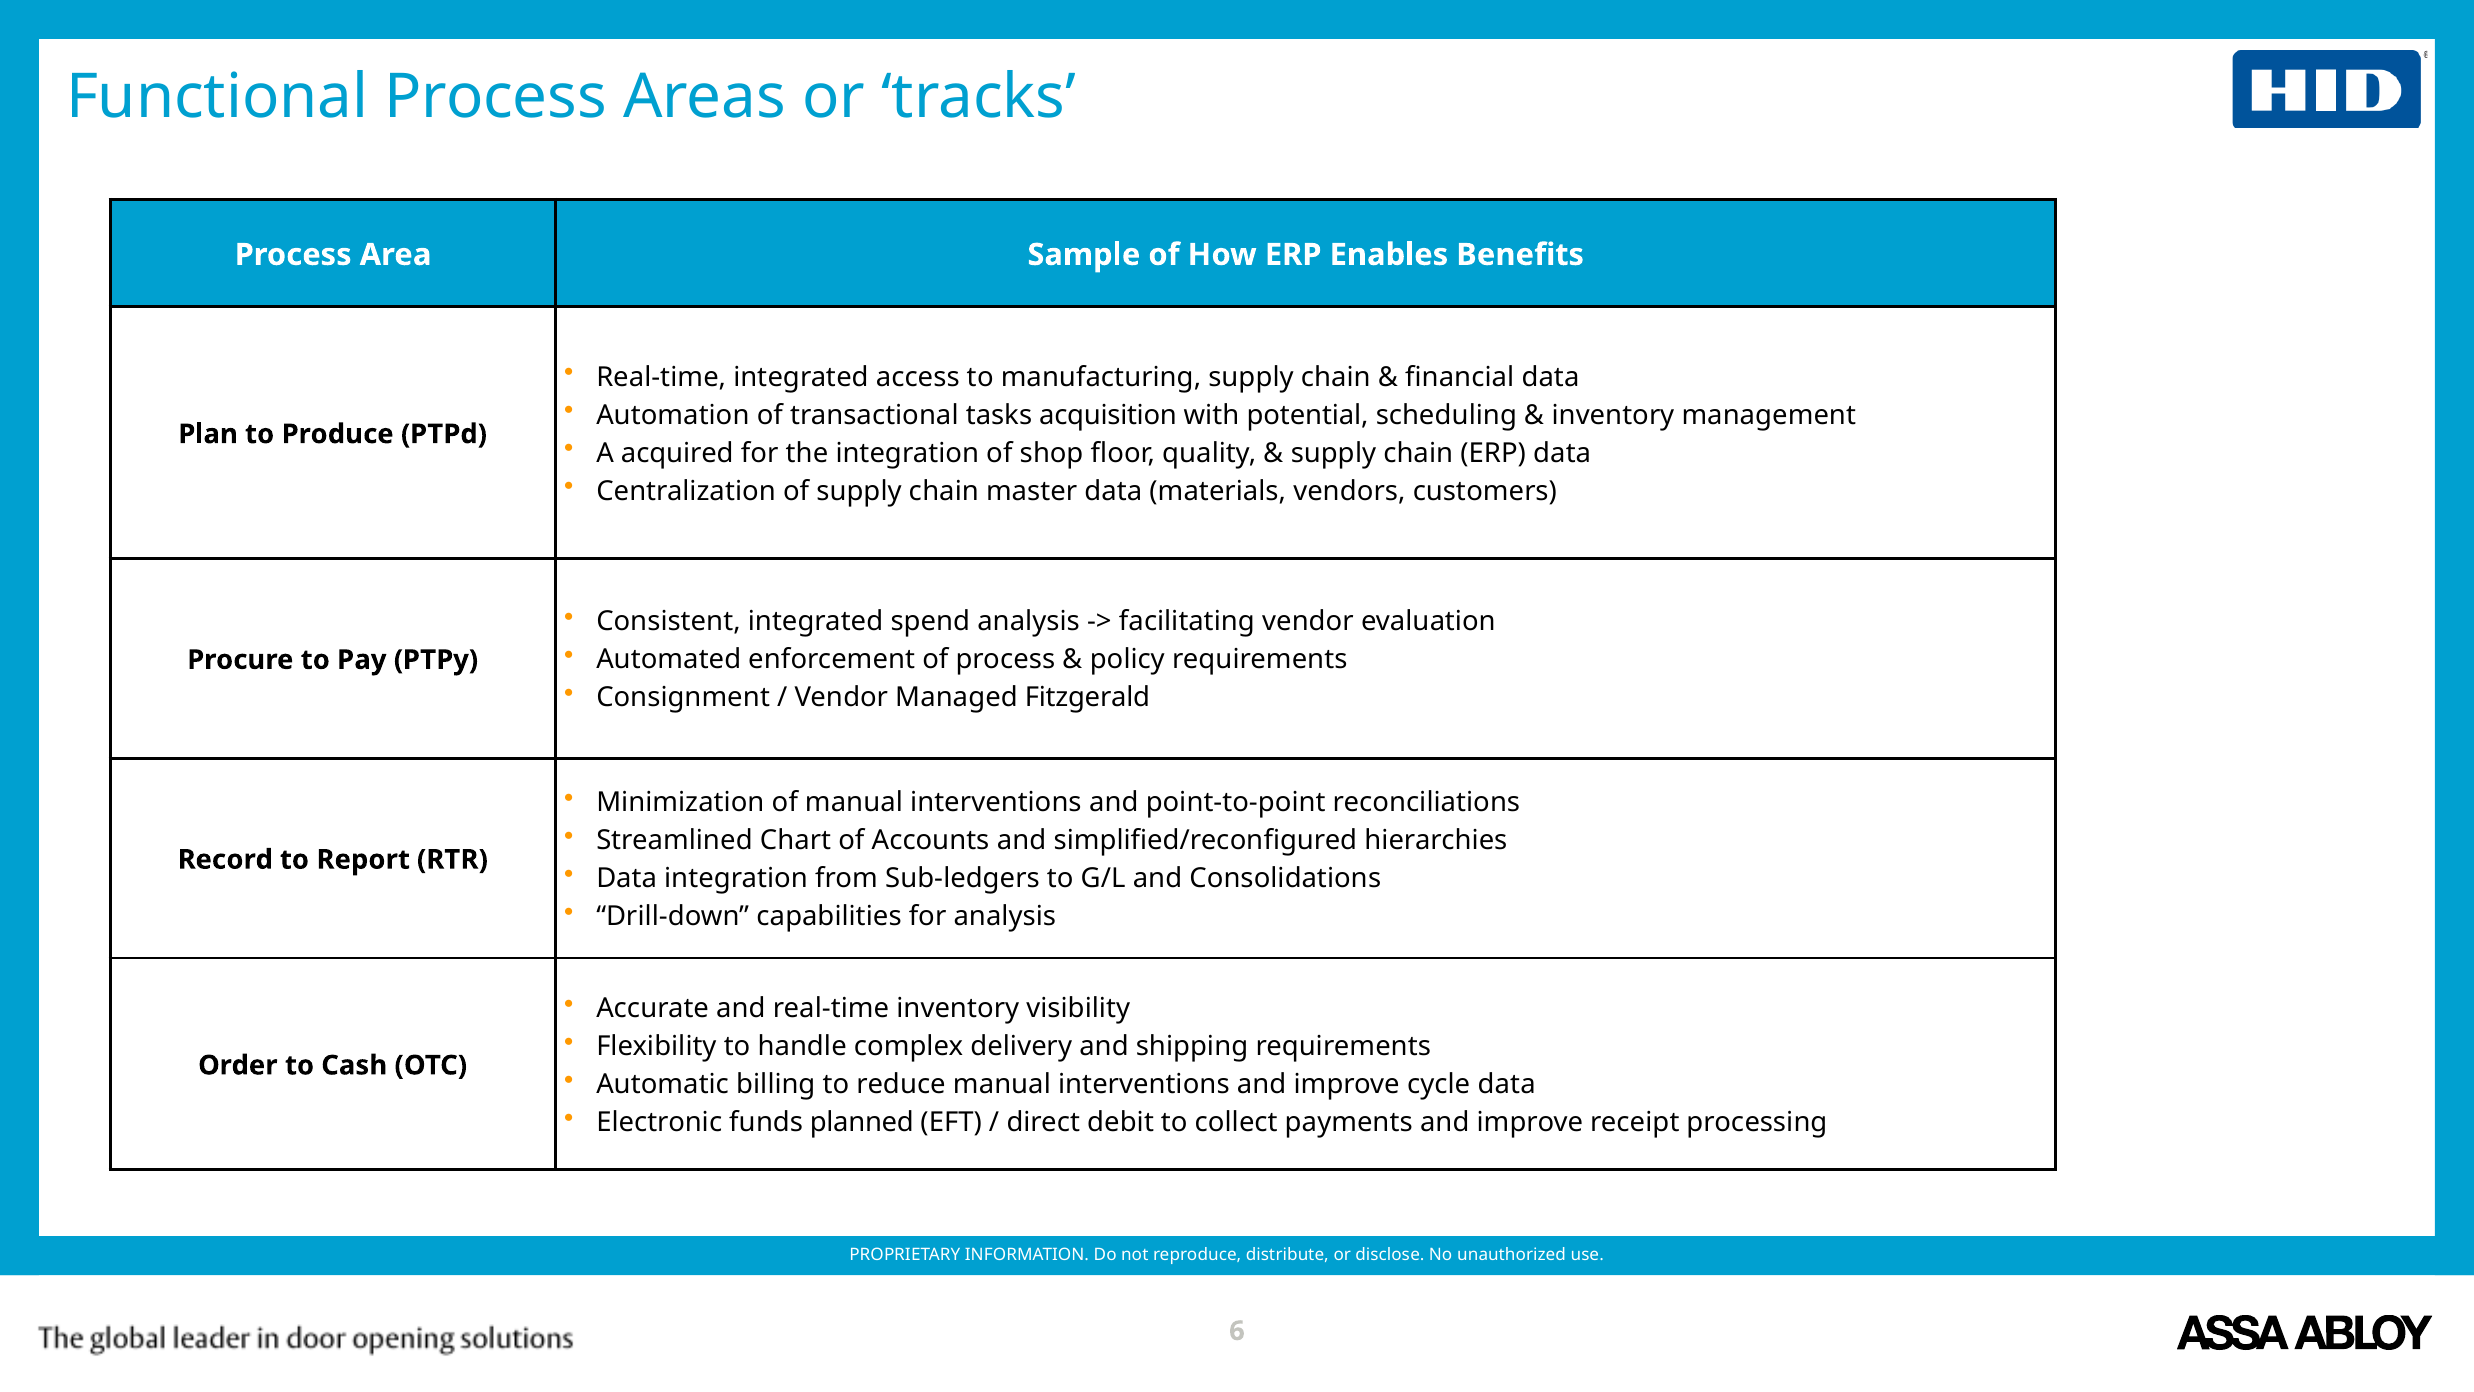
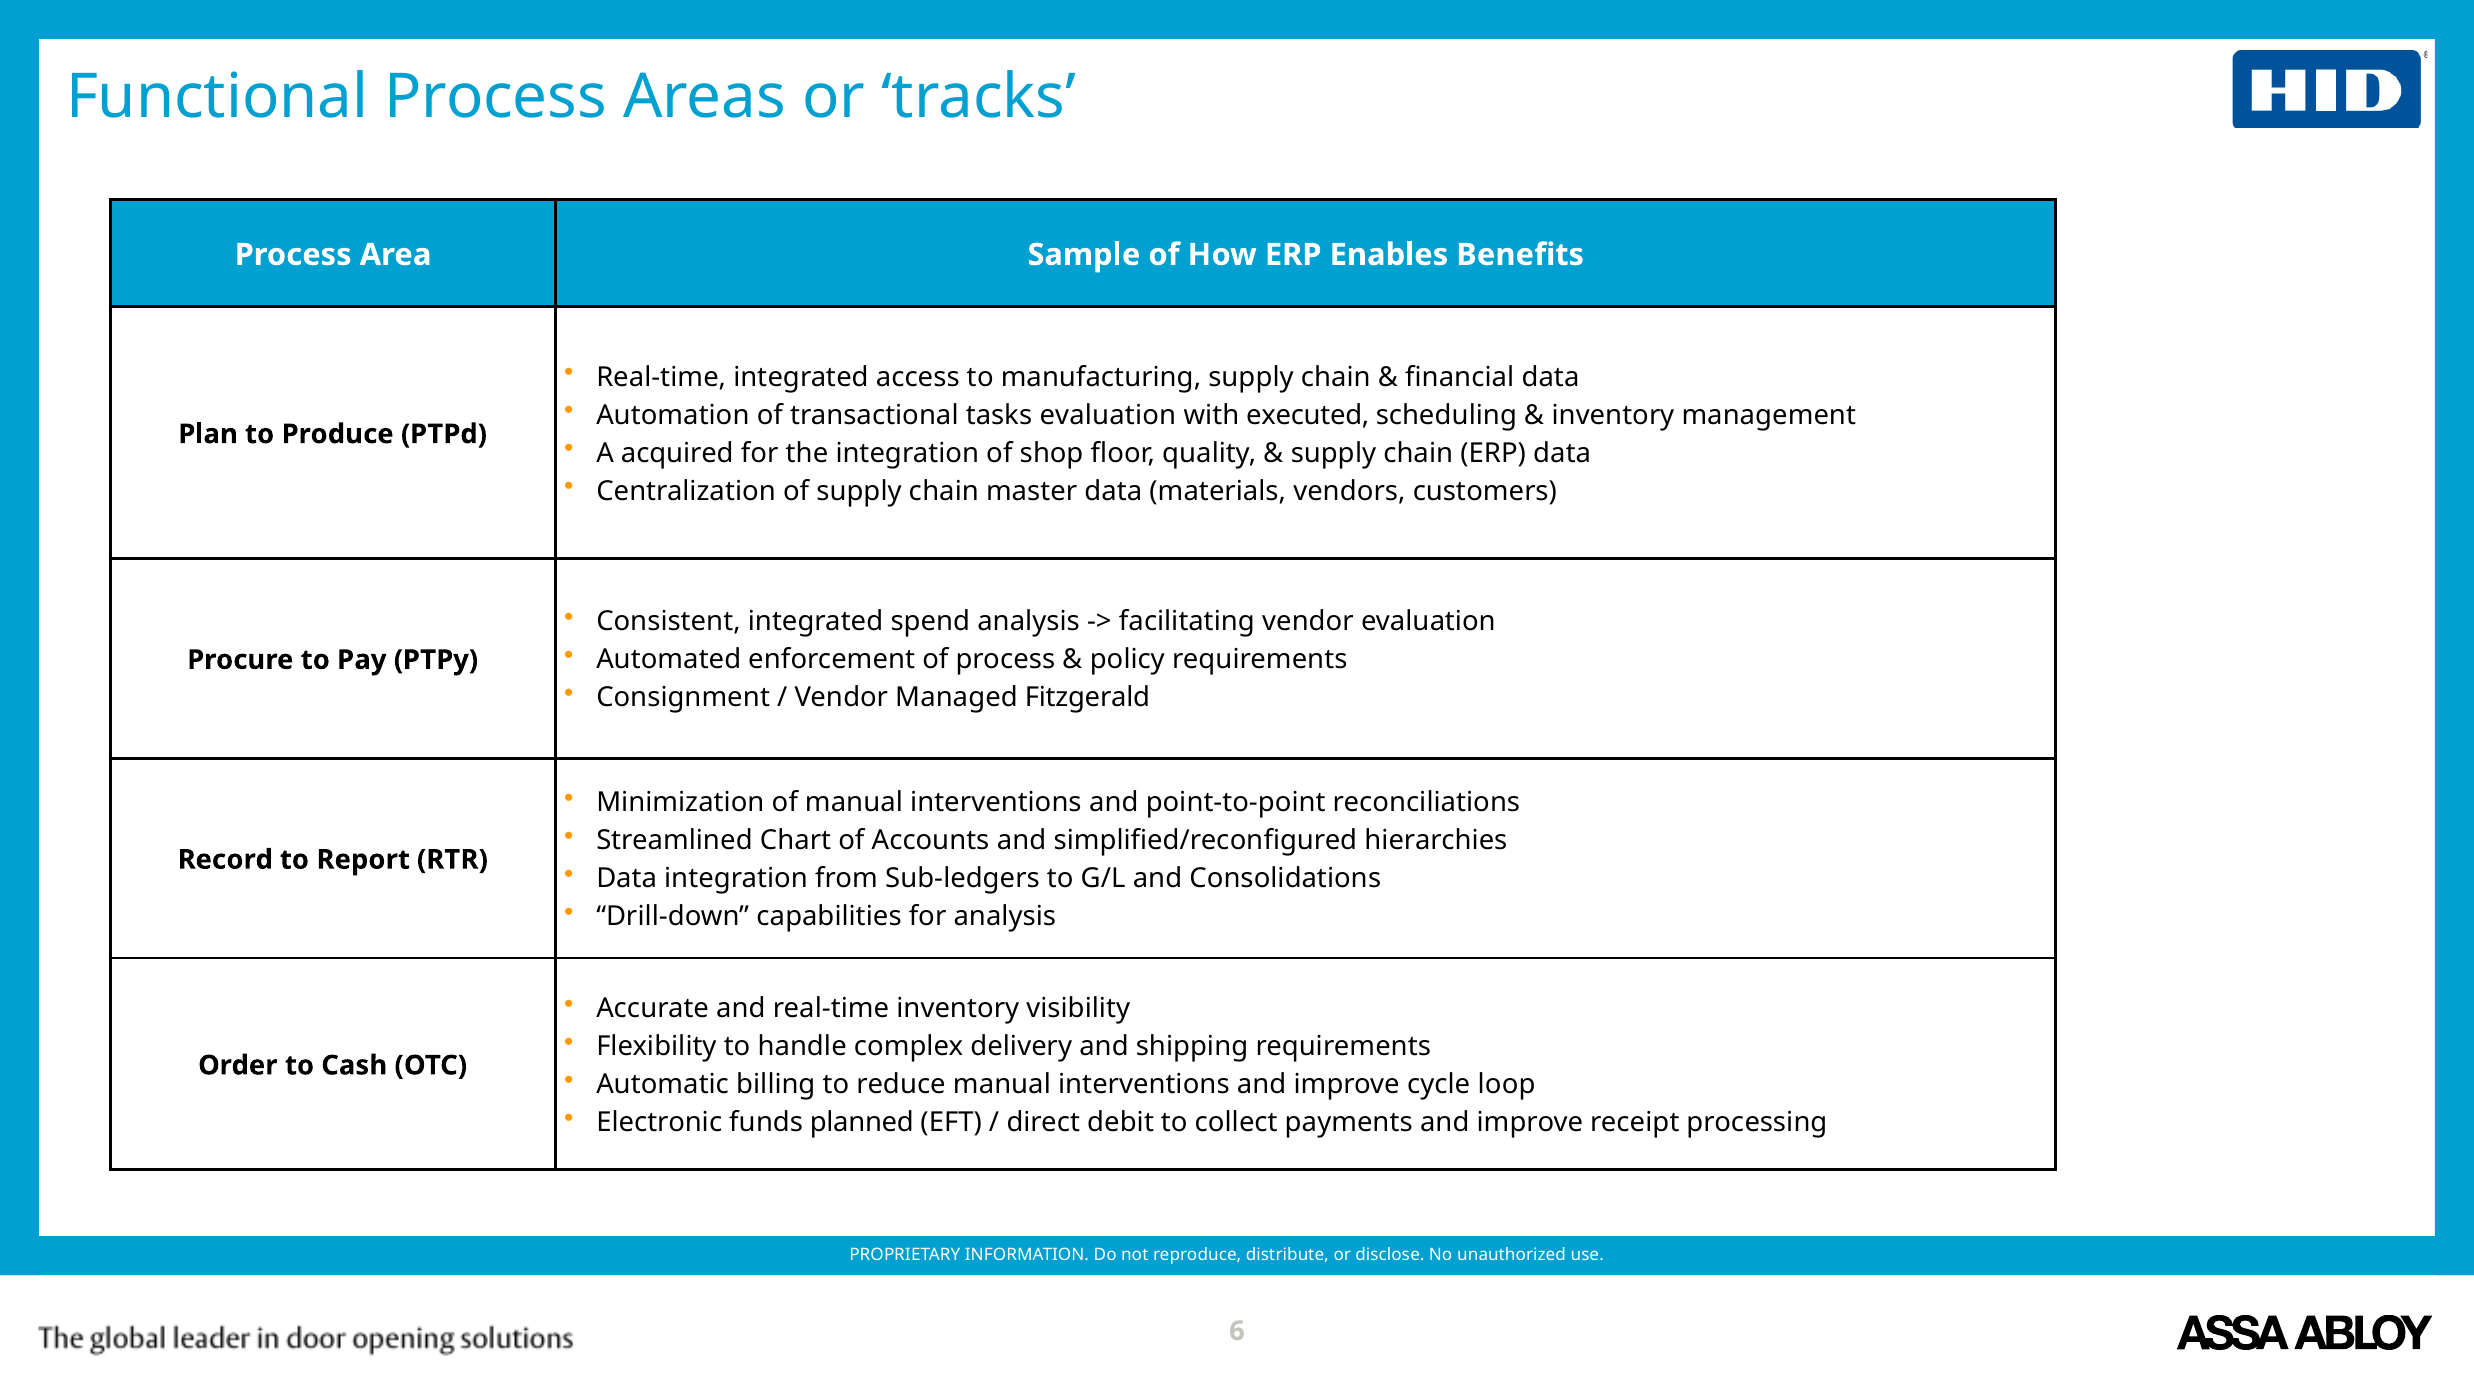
tasks acquisition: acquisition -> evaluation
potential: potential -> executed
cycle data: data -> loop
